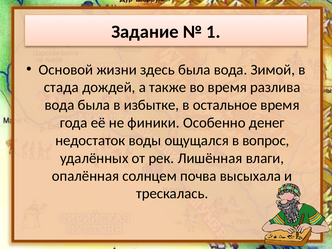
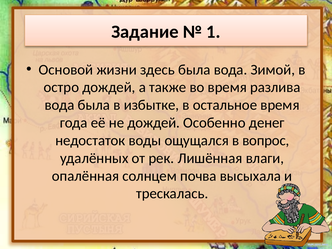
стада: стада -> остро
не финики: финики -> дождей
